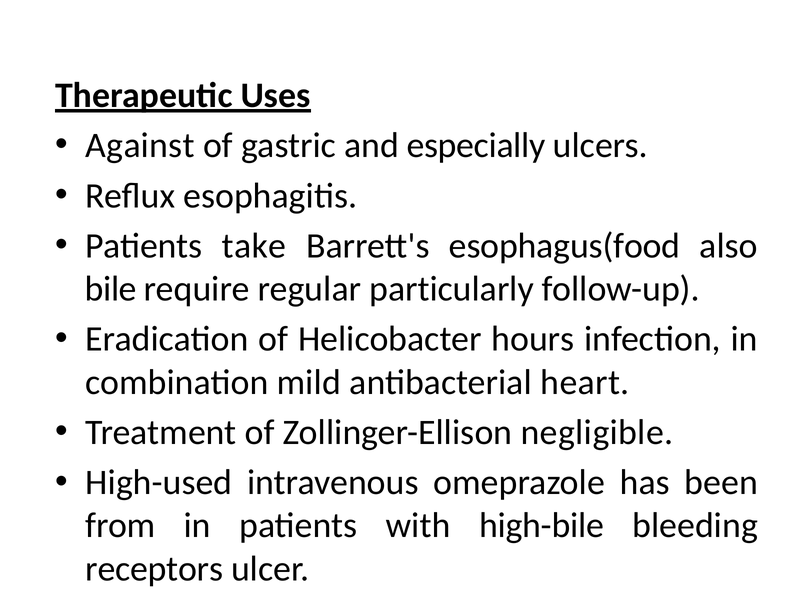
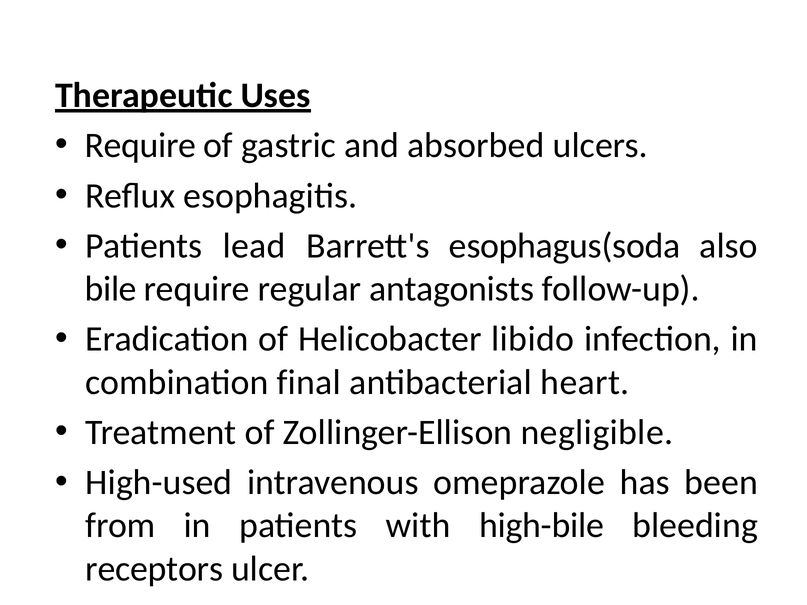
Against at (140, 146): Against -> Require
especially: especially -> absorbed
take: take -> lead
esophagus(food: esophagus(food -> esophagus(soda
particularly: particularly -> antagonists
hours: hours -> libido
mild: mild -> final
